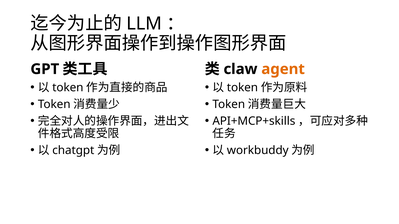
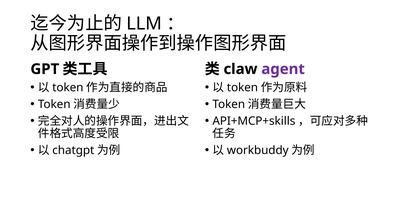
agent colour: orange -> purple
